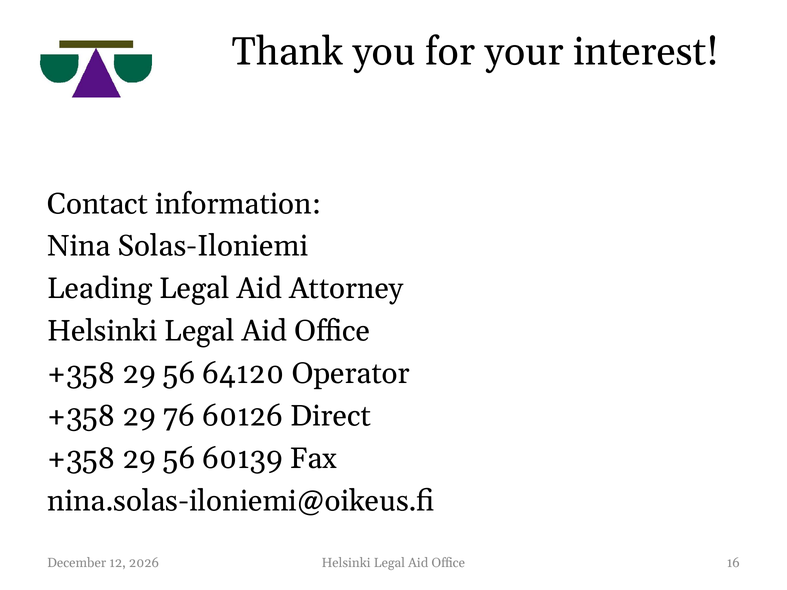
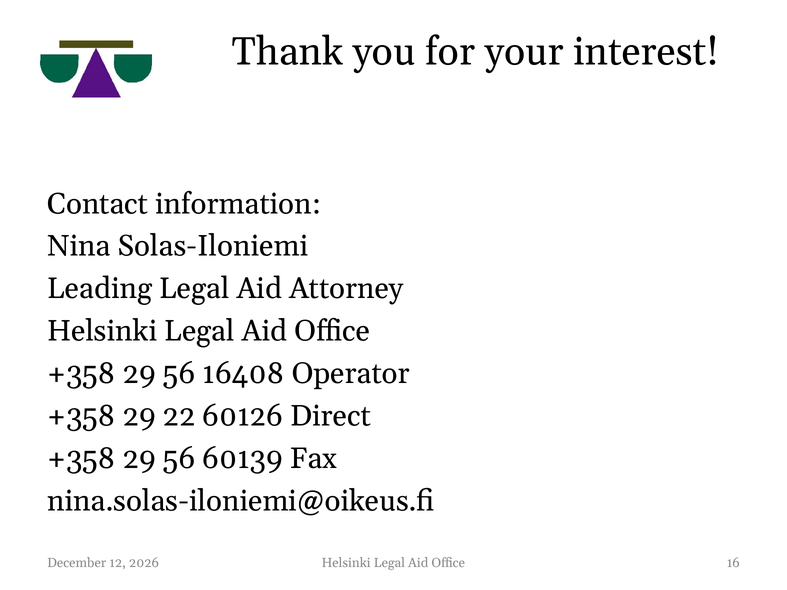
64120: 64120 -> 16408
76: 76 -> 22
